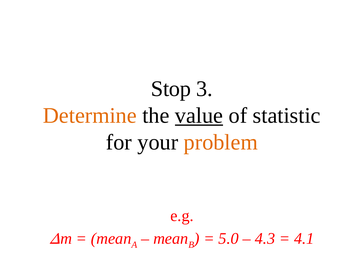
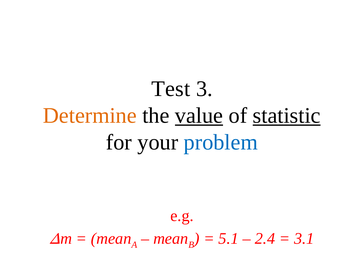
Stop: Stop -> Test
statistic underline: none -> present
problem colour: orange -> blue
5.0: 5.0 -> 5.1
4.3: 4.3 -> 2.4
4.1: 4.1 -> 3.1
